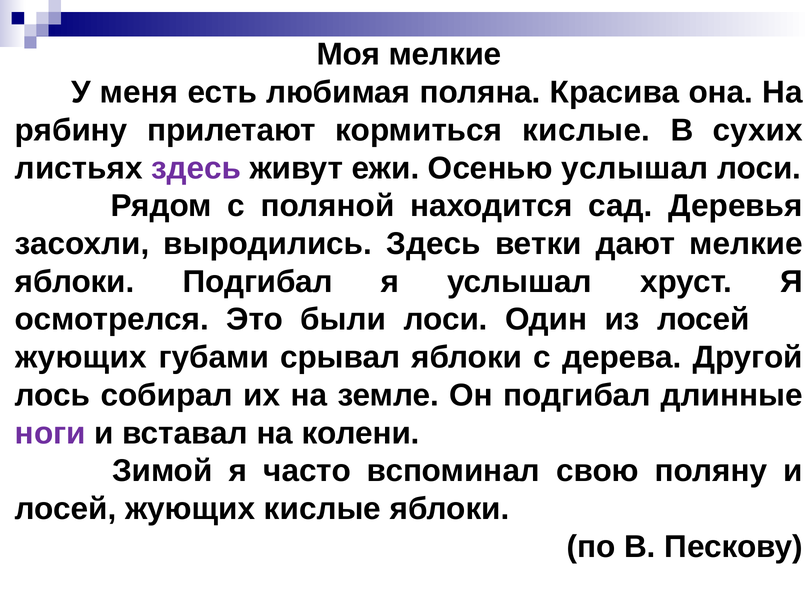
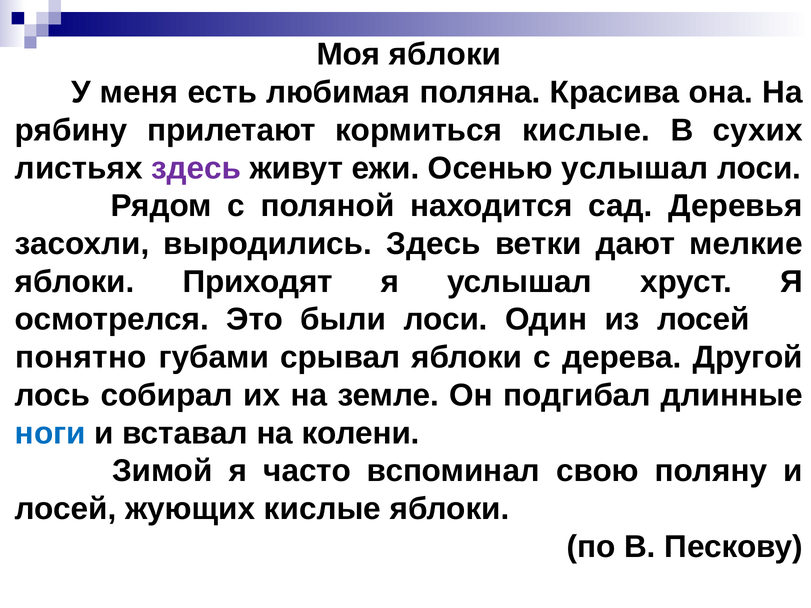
Моя мелкие: мелкие -> яблоки
яблоки Подгибал: Подгибал -> Приходят
жующих at (81, 358): жующих -> понятно
ноги colour: purple -> blue
